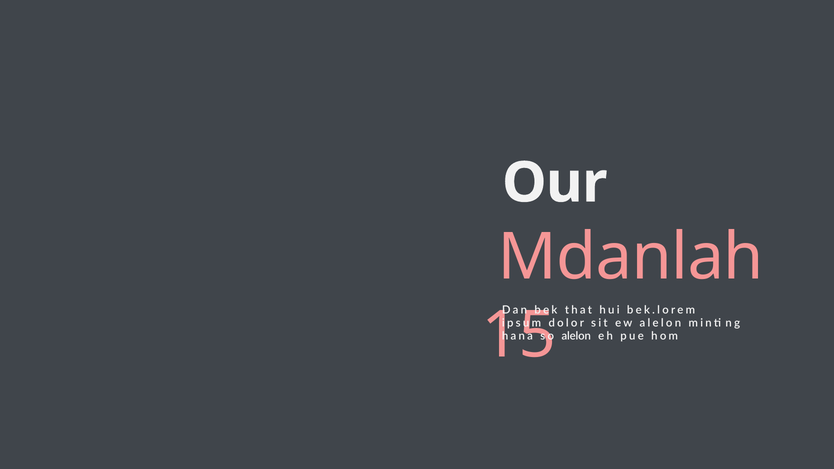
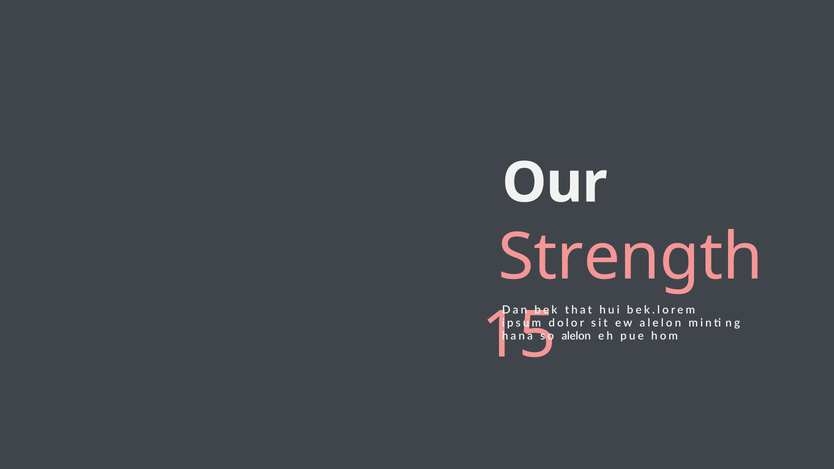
Mdanlah: Mdanlah -> Strength
